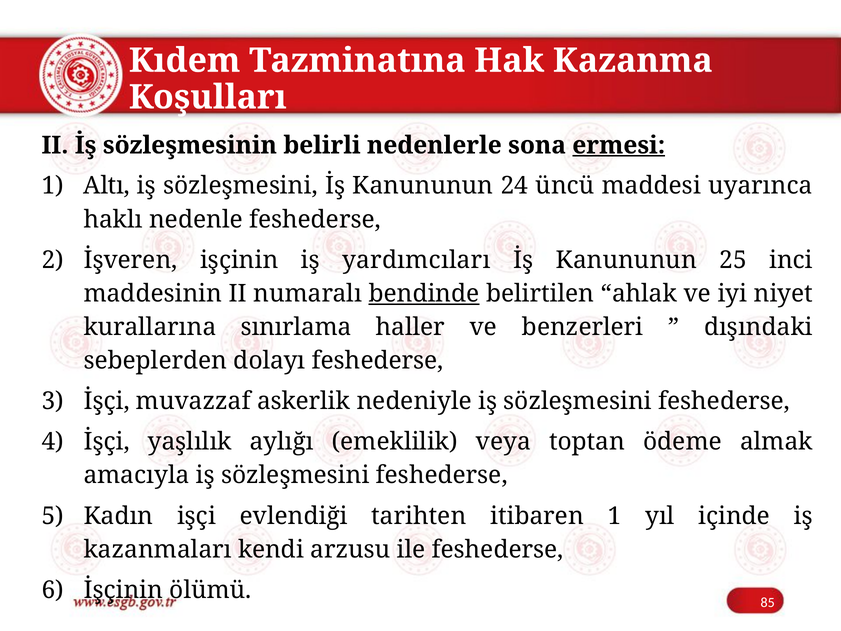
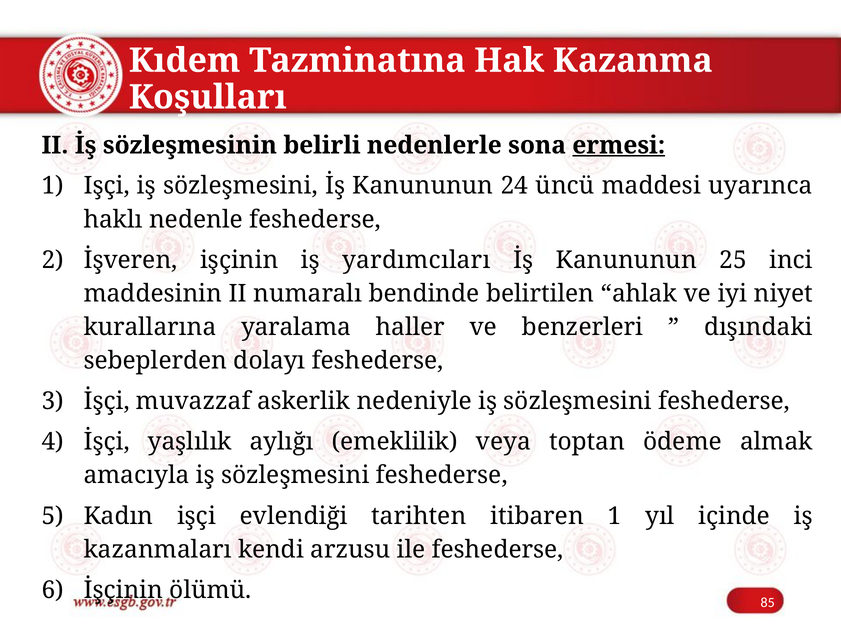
1 Altı: Altı -> Işçi
bendinde underline: present -> none
sınırlama: sınırlama -> yaralama
